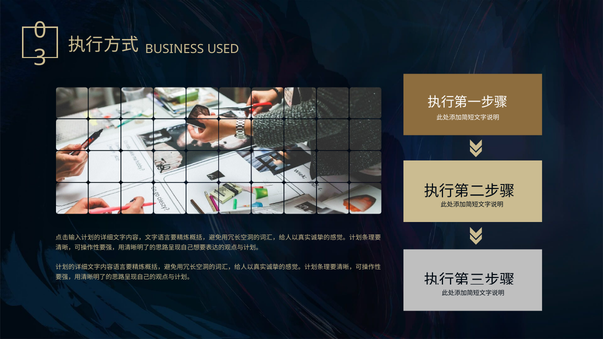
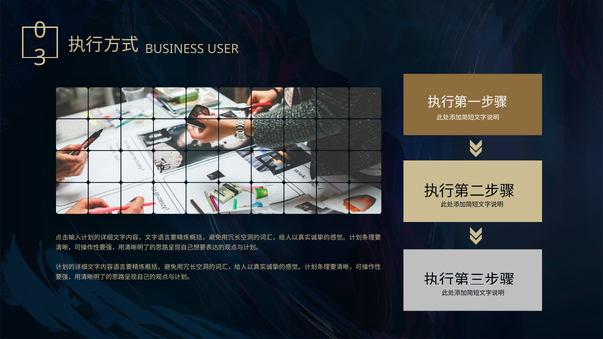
USED: USED -> USER
